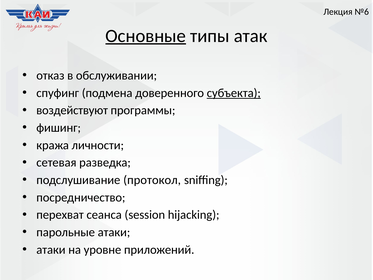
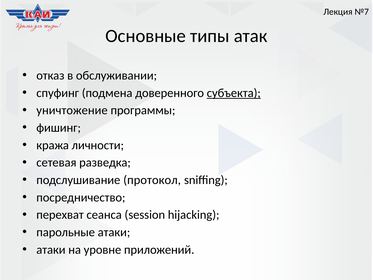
№6: №6 -> №7
Основные underline: present -> none
воздействуют: воздействуют -> уничтожение
